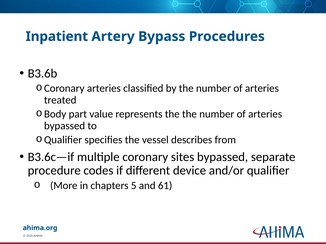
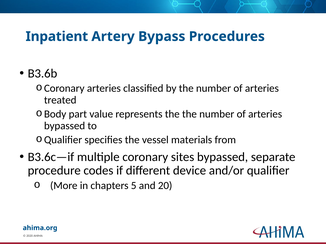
describes: describes -> materials
61: 61 -> 20
